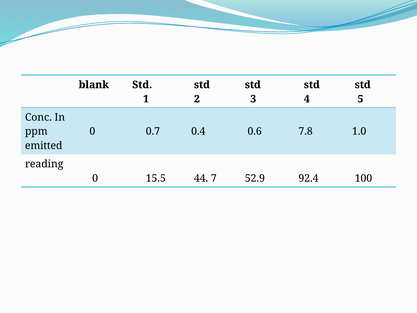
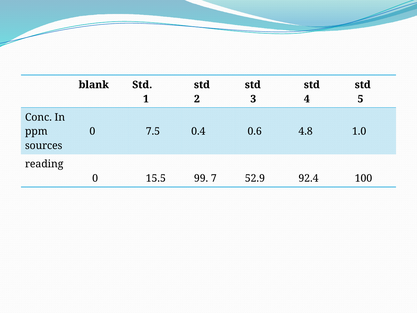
0.7: 0.7 -> 7.5
7.8: 7.8 -> 4.8
emitted: emitted -> sources
44: 44 -> 99
